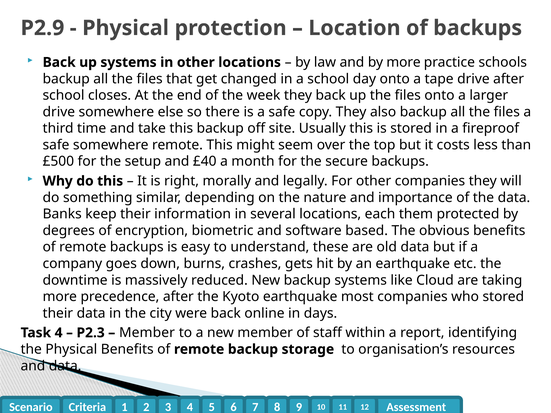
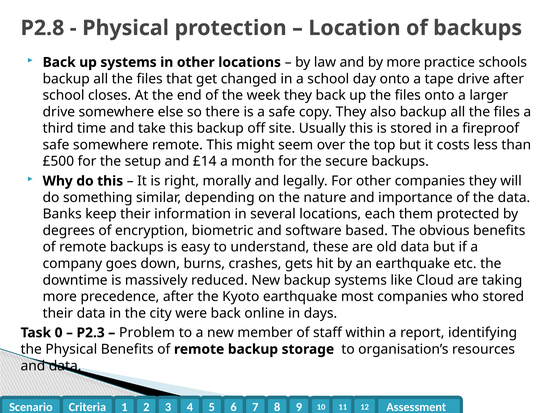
P2.9: P2.9 -> P2.8
£40: £40 -> £14
Task 4: 4 -> 0
Member at (147, 333): Member -> Problem
